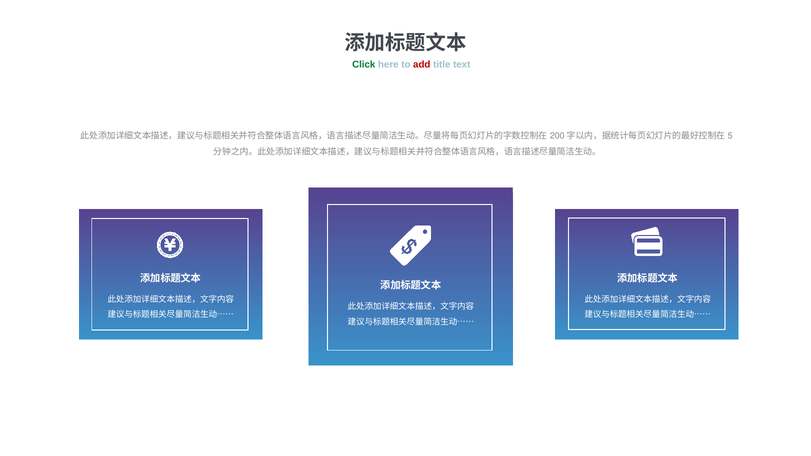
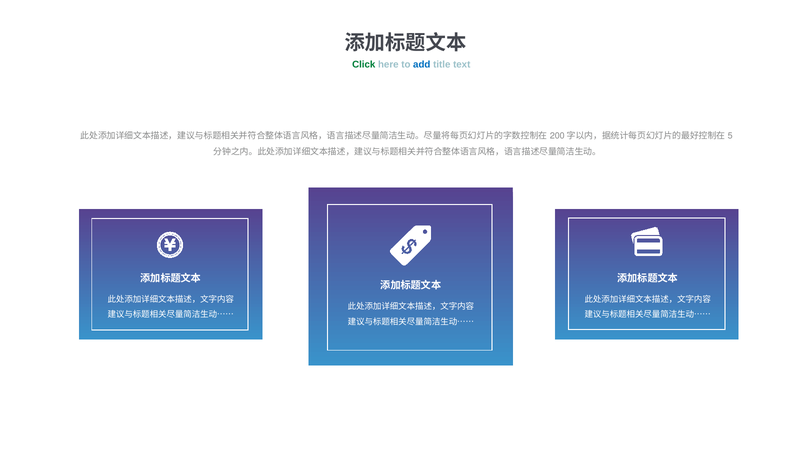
add colour: red -> blue
